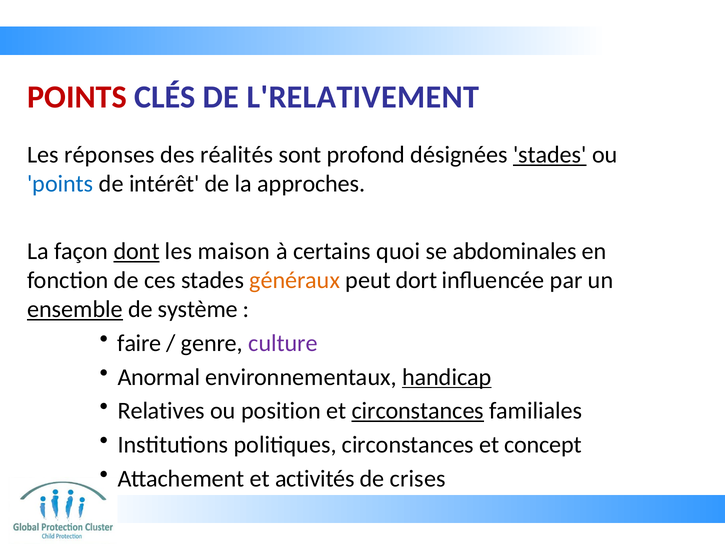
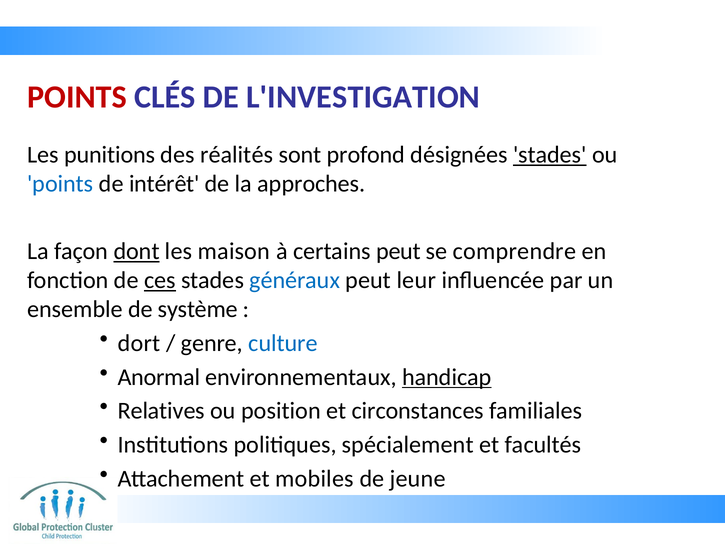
L'RELATIVEMENT: L'RELATIVEMENT -> L'INVESTIGATION
réponses: réponses -> punitions
certains quoi: quoi -> peut
abdominales: abdominales -> comprendre
ces underline: none -> present
généraux colour: orange -> blue
dort: dort -> leur
ensemble underline: present -> none
faire: faire -> dort
culture colour: purple -> blue
circonstances at (418, 411) underline: present -> none
politiques circonstances: circonstances -> spécialement
concept: concept -> facultés
activités: activités -> mobiles
crises: crises -> jeune
